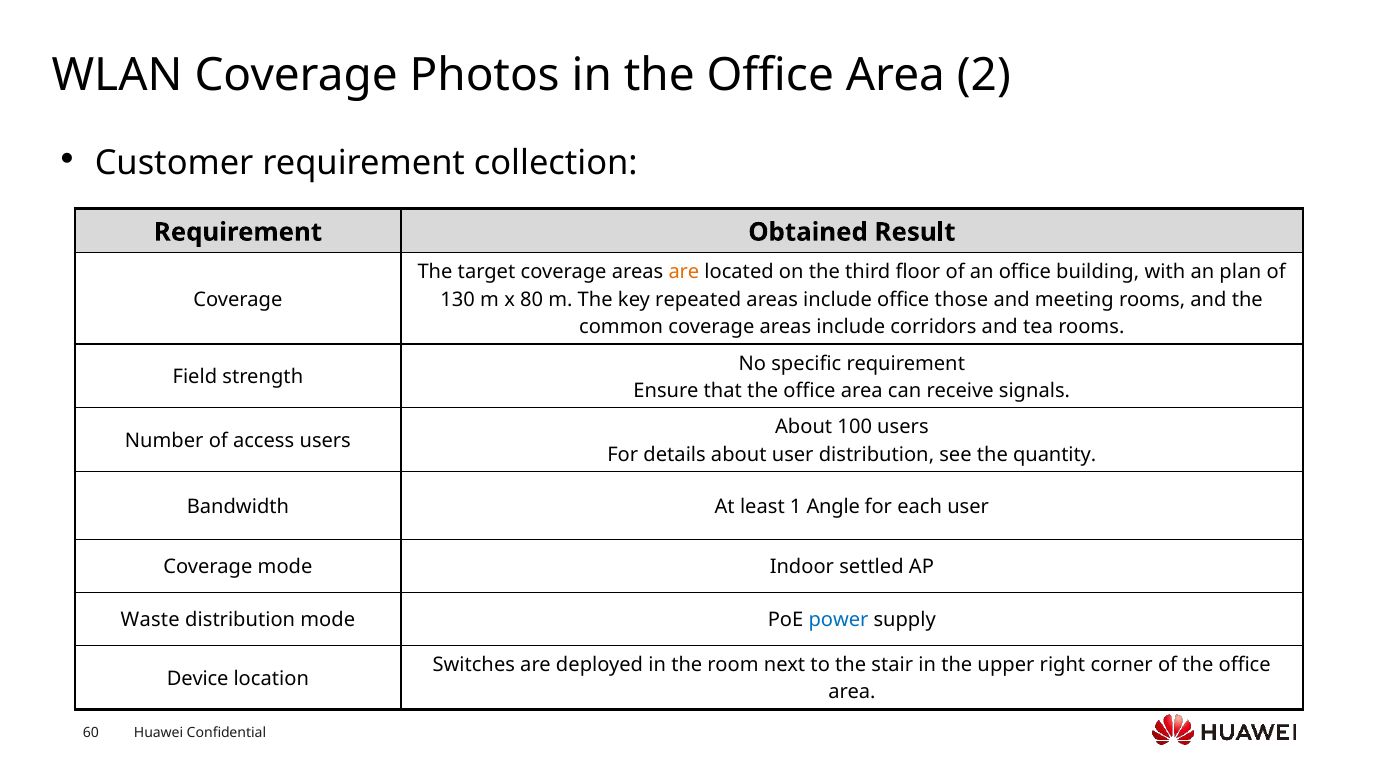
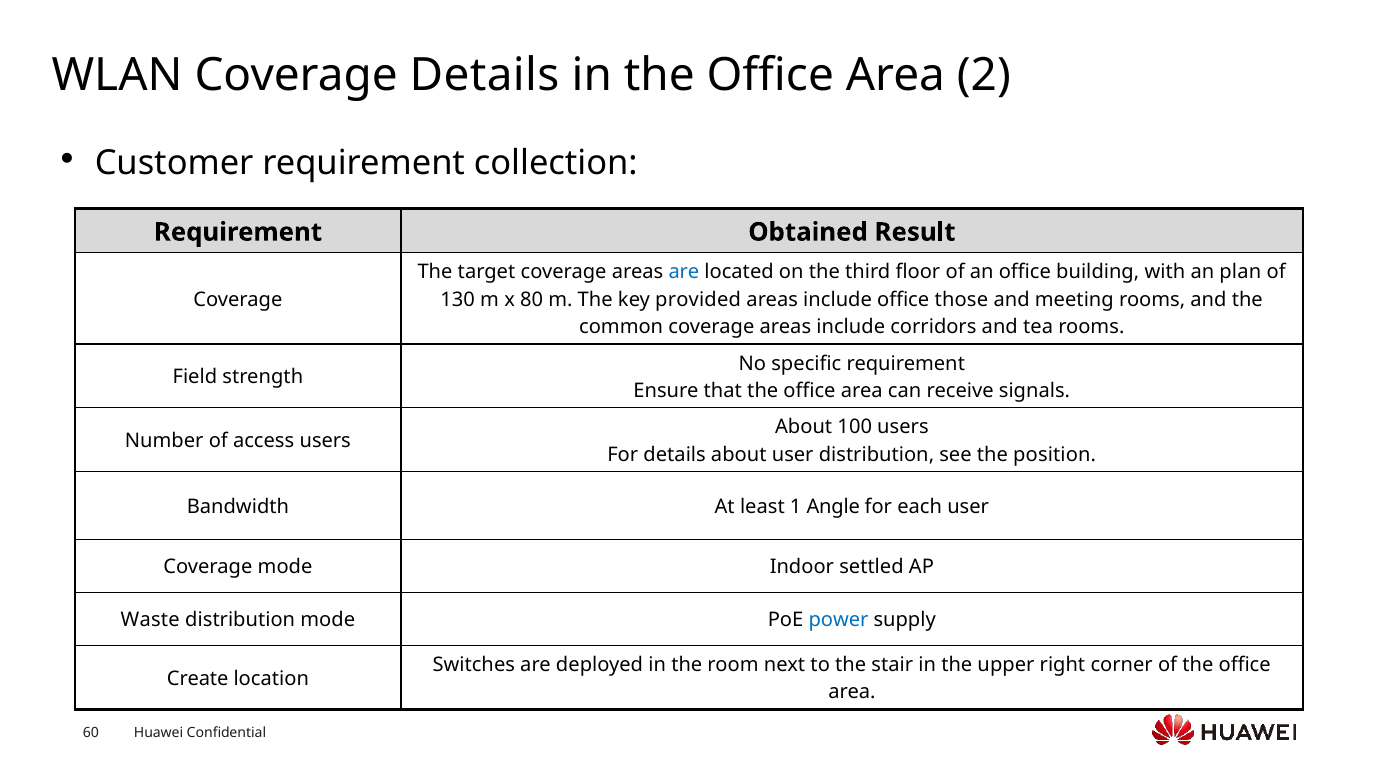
Coverage Photos: Photos -> Details
are at (684, 272) colour: orange -> blue
repeated: repeated -> provided
quantity: quantity -> position
Device: Device -> Create
